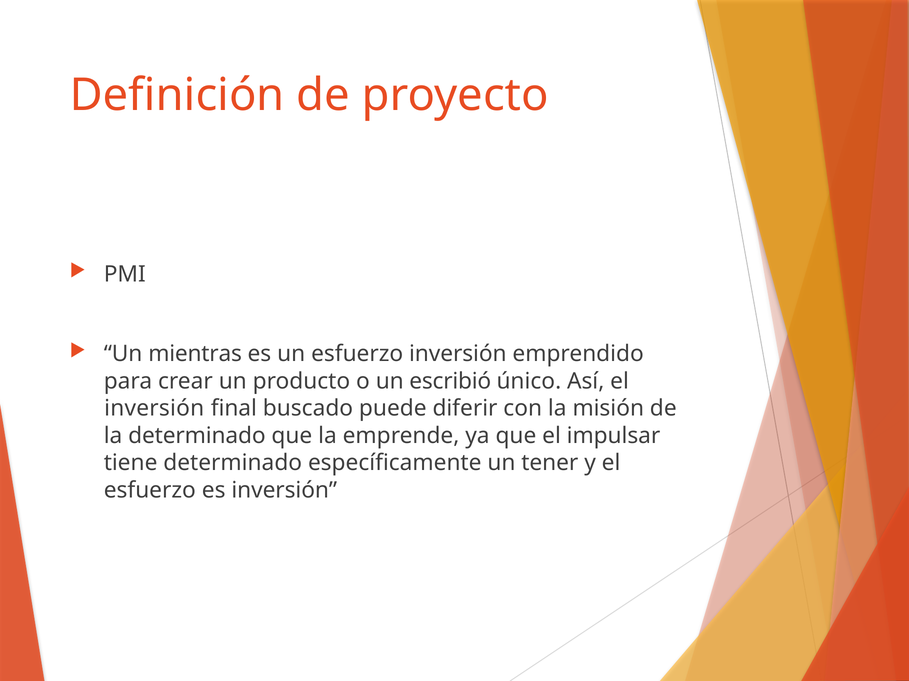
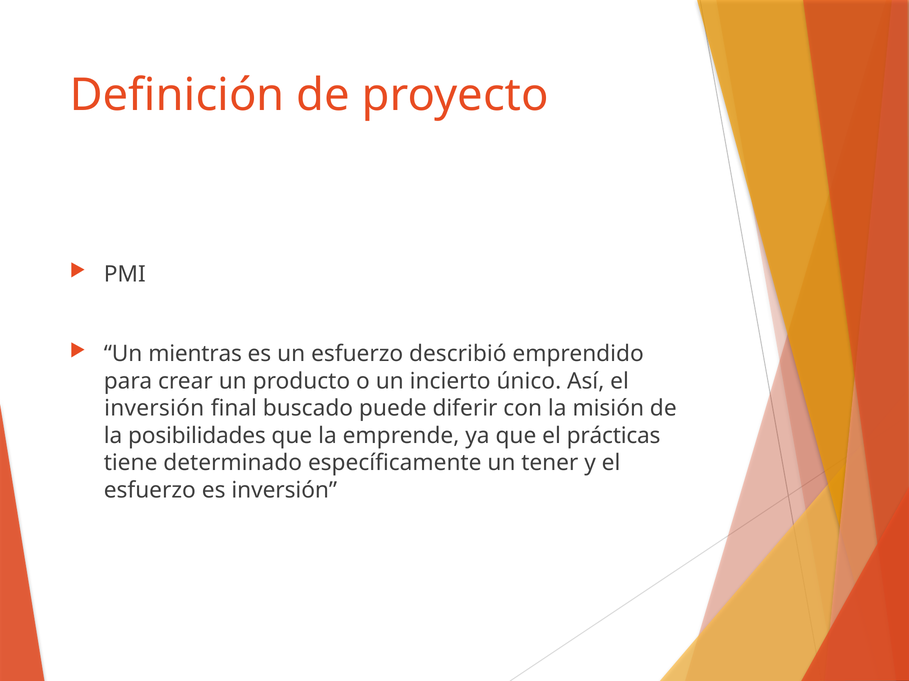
esfuerzo inversión: inversión -> describió
escribió: escribió -> incierto
la determinado: determinado -> posibilidades
impulsar: impulsar -> prácticas
